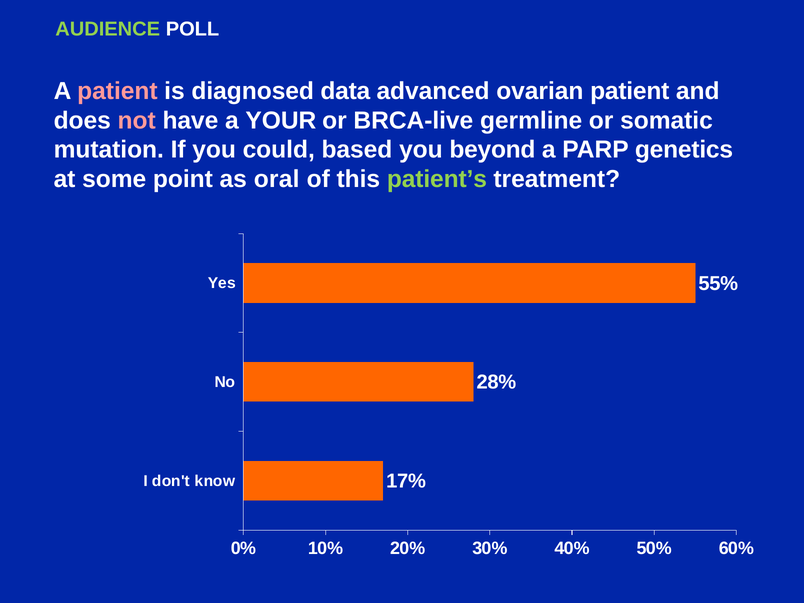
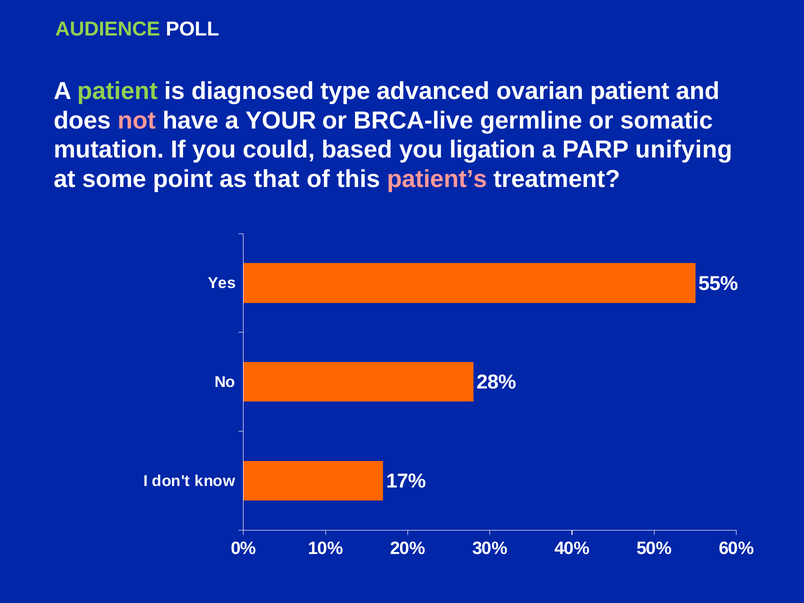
patient at (117, 91) colour: pink -> light green
data: data -> type
beyond: beyond -> ligation
genetics: genetics -> unifying
oral: oral -> that
patient’s colour: light green -> pink
